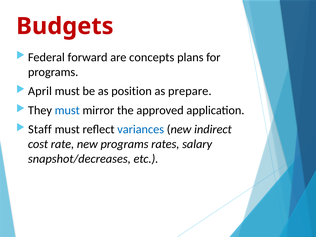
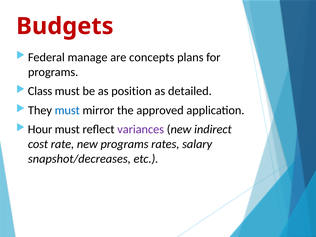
forward: forward -> manage
April: April -> Class
prepare: prepare -> detailed
Staff: Staff -> Hour
variances colour: blue -> purple
